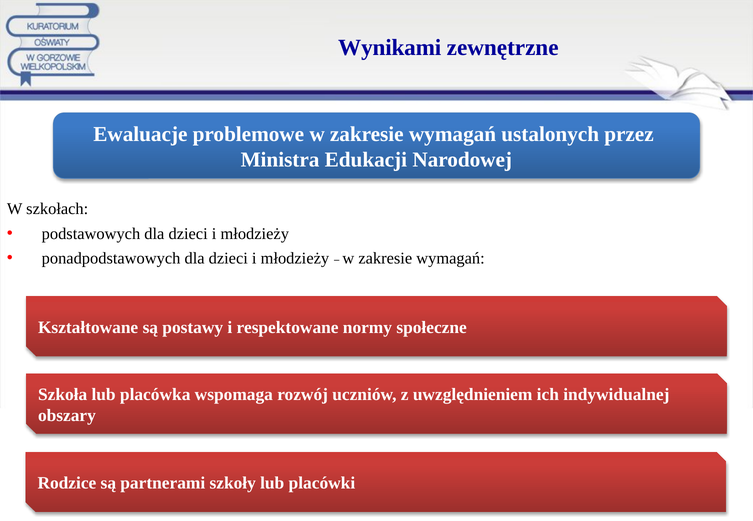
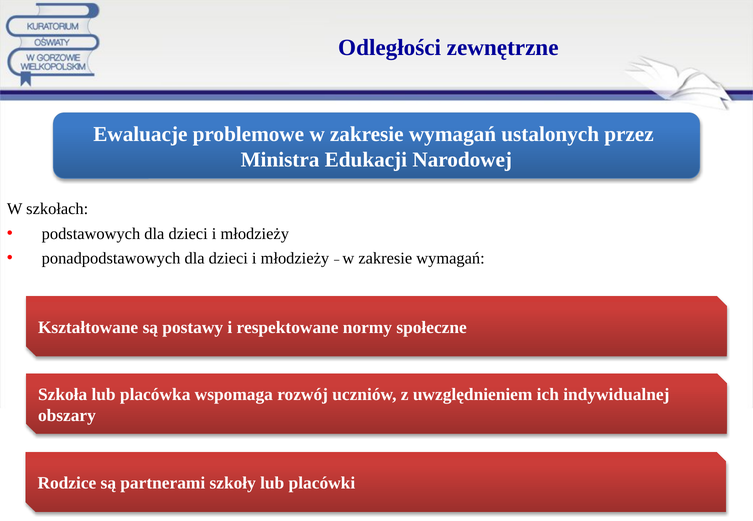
Wynikami: Wynikami -> Odległości
